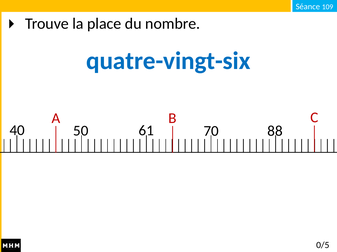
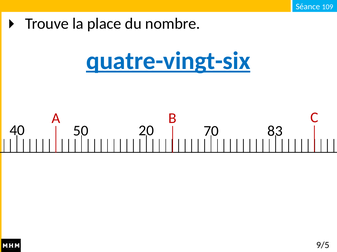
quatre-vingt-six underline: none -> present
61: 61 -> 20
88: 88 -> 83
0/5: 0/5 -> 9/5
